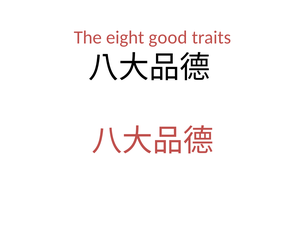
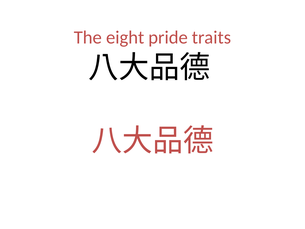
good: good -> pride
